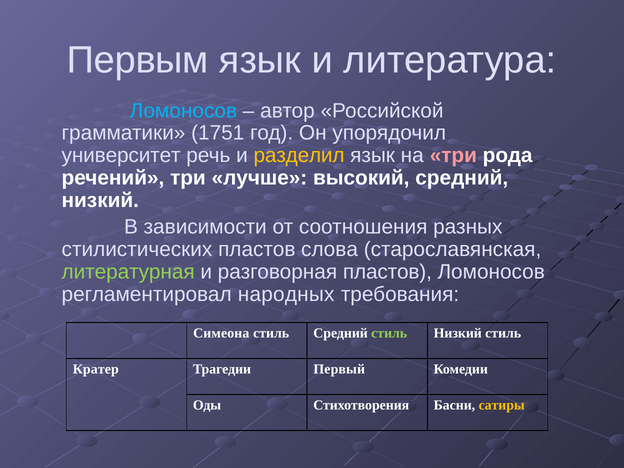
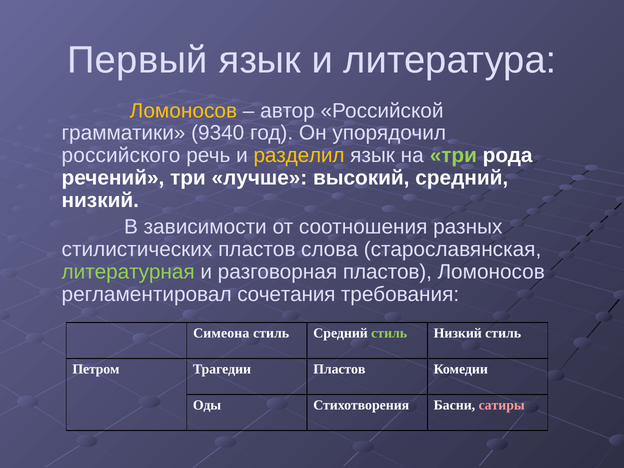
Первым: Первым -> Первый
Ломоносов at (183, 111) colour: light blue -> yellow
1751: 1751 -> 9340
университет: университет -> российского
три at (453, 156) colour: pink -> light green
народных: народных -> сочетания
Кратер: Кратер -> Петром
Трагедии Первый: Первый -> Пластов
сатиры colour: yellow -> pink
